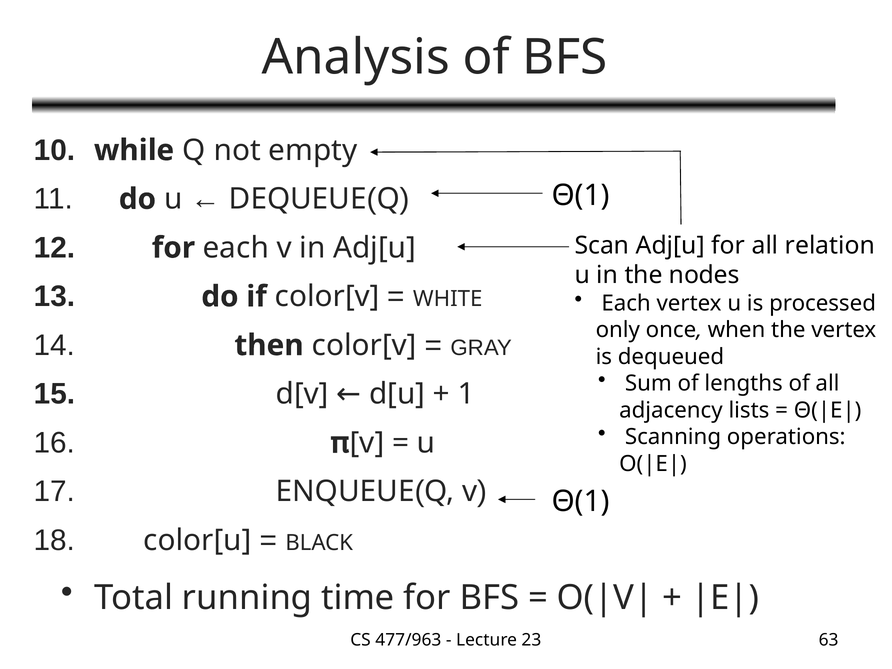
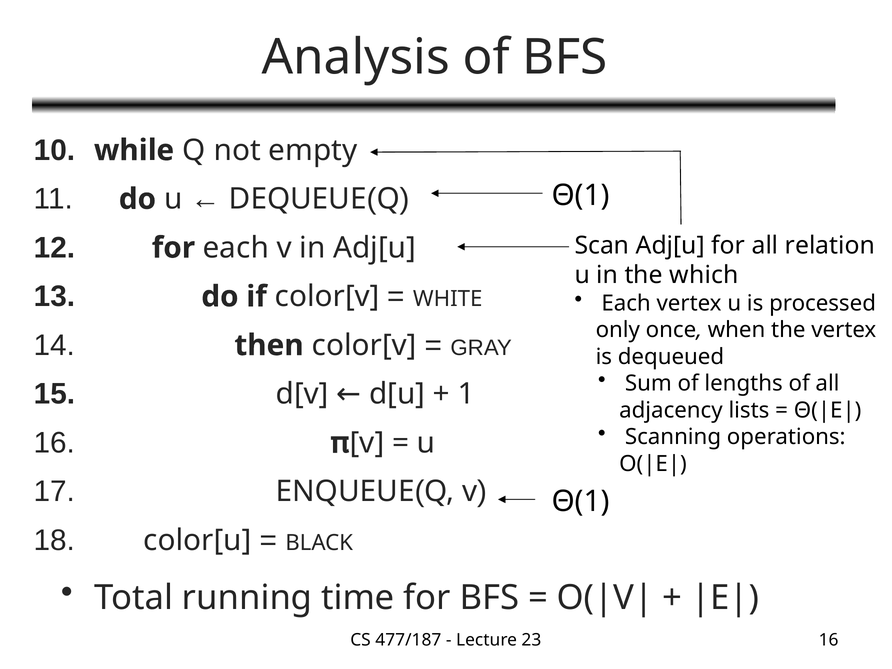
nodes: nodes -> which
477/963: 477/963 -> 477/187
23 63: 63 -> 16
